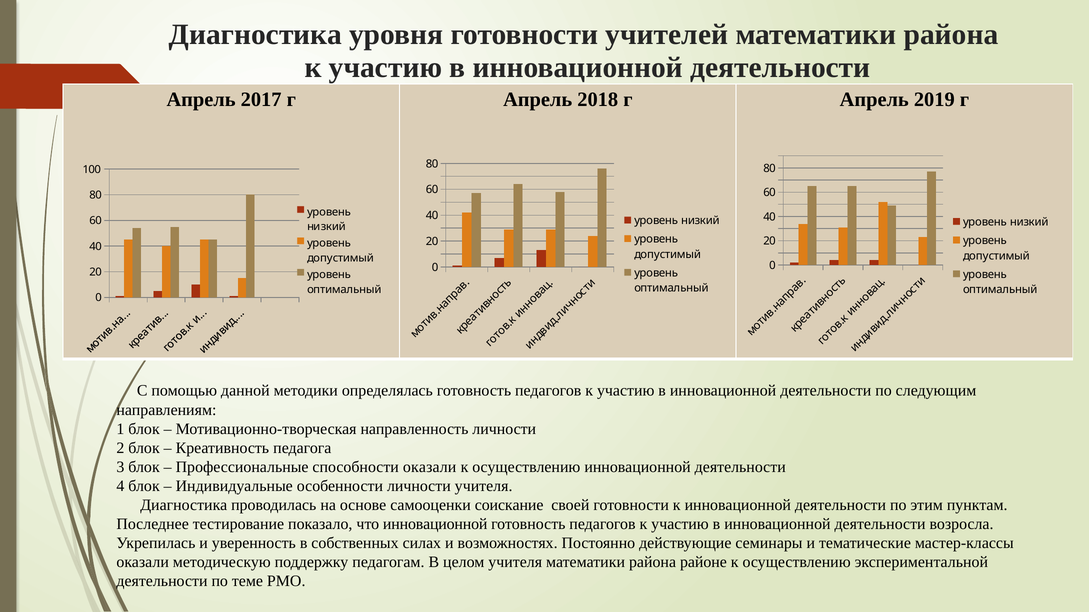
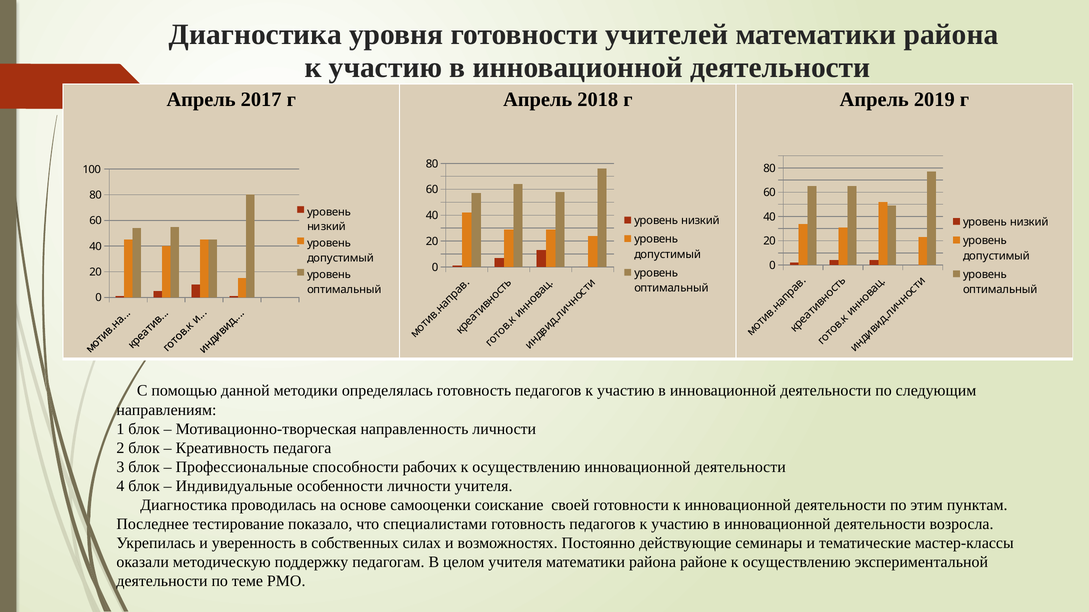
способности оказали: оказали -> рабочих
что инновационной: инновационной -> специалистами
